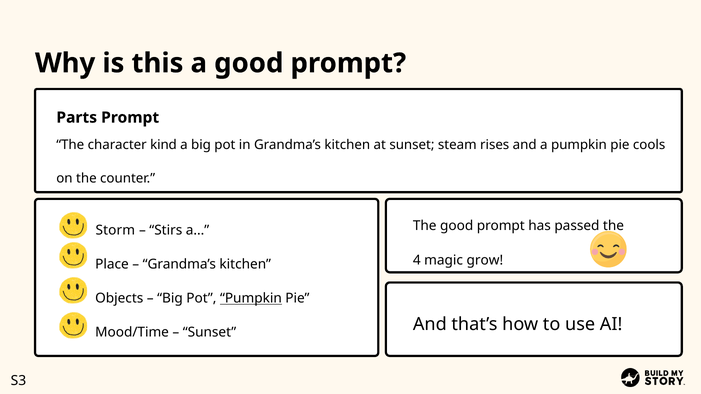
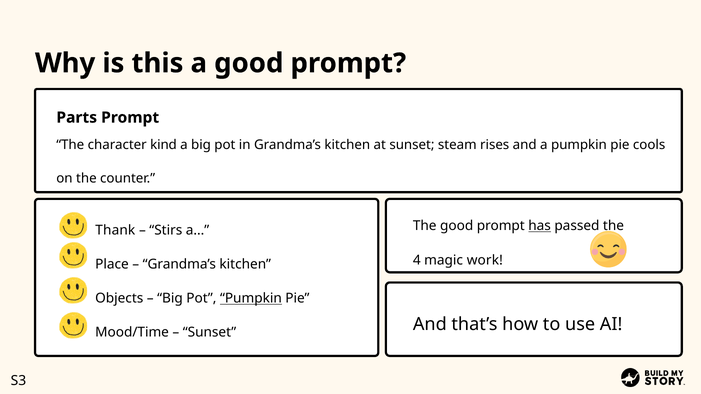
has underline: none -> present
Storm: Storm -> Thank
grow: grow -> work
